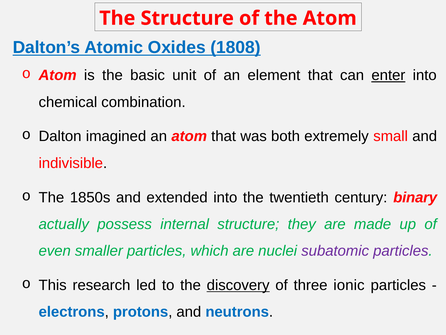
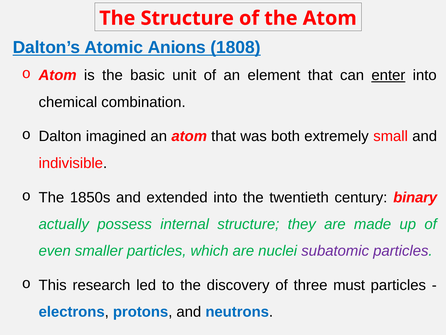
Oxides: Oxides -> Anions
discovery underline: present -> none
ionic: ionic -> must
